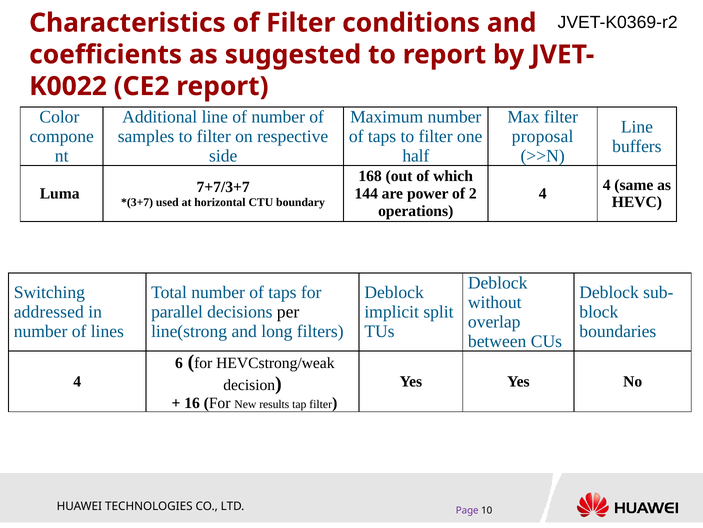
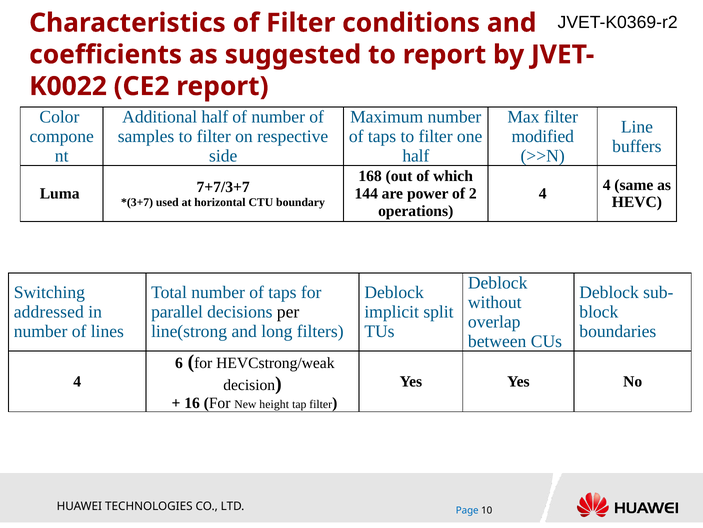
Additional line: line -> half
proposal: proposal -> modified
results: results -> height
Page colour: purple -> blue
